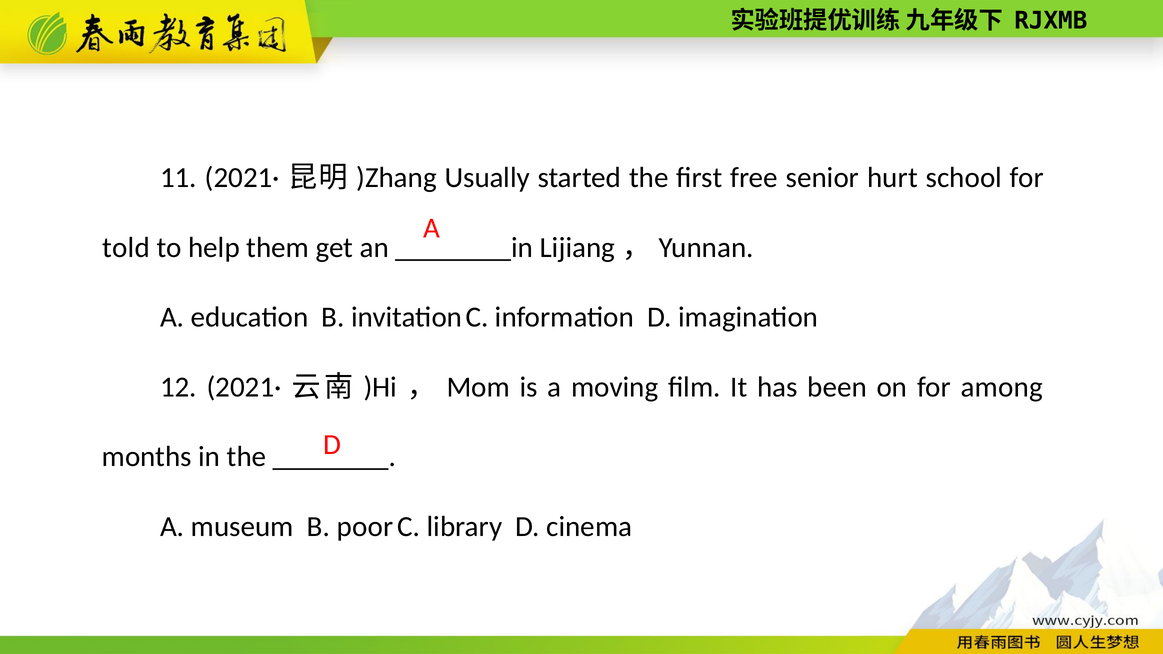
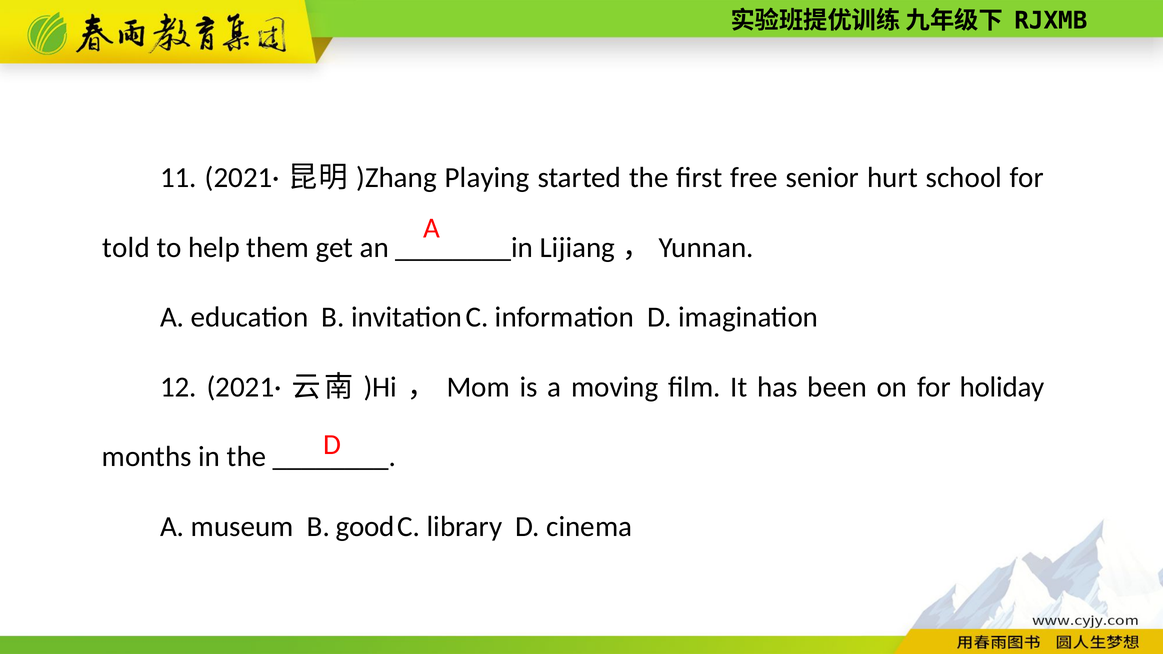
Usually: Usually -> Playing
among: among -> holiday
poor: poor -> good
